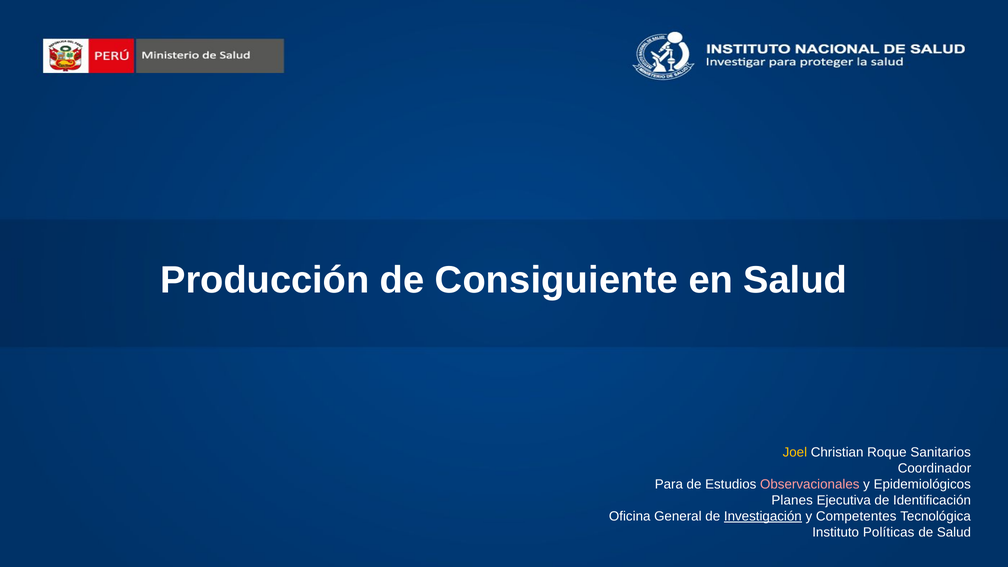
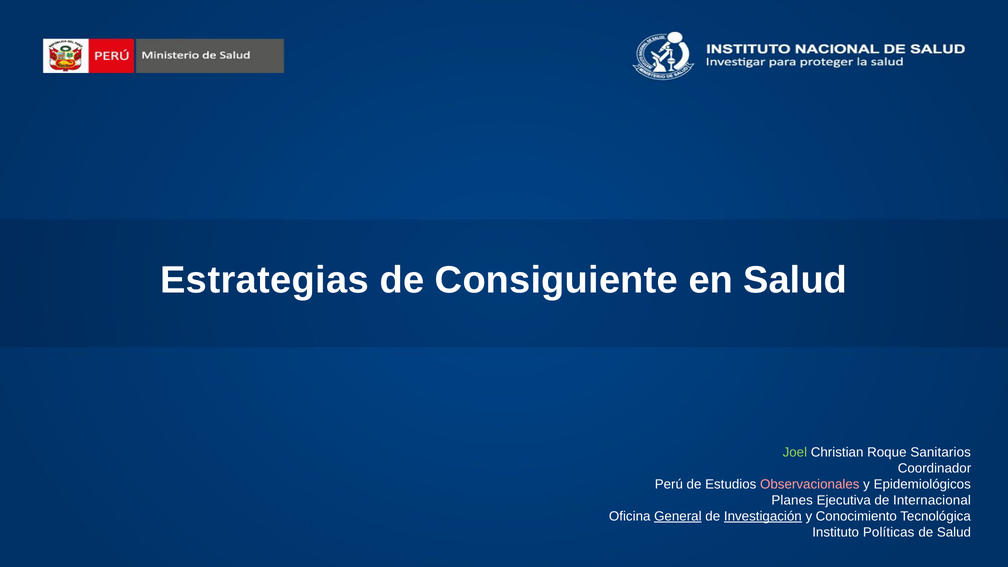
Producción: Producción -> Estrategias
Joel colour: yellow -> light green
Para: Para -> Perú
Identificación: Identificación -> Internacional
General underline: none -> present
Competentes: Competentes -> Conocimiento
